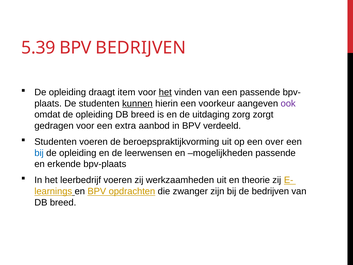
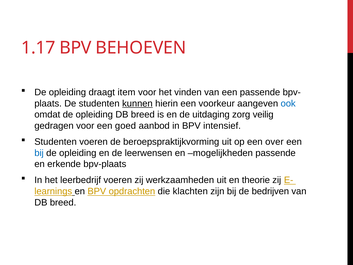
5.39: 5.39 -> 1.17
BPV BEDRIJVEN: BEDRIJVEN -> BEHOEVEN
het at (165, 92) underline: present -> none
ook colour: purple -> blue
zorgt: zorgt -> veilig
extra: extra -> goed
verdeeld: verdeeld -> intensief
zwanger: zwanger -> klachten
